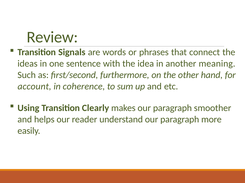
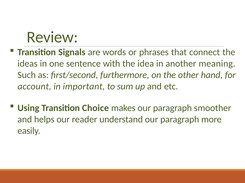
coherence: coherence -> important
Clearly: Clearly -> Choice
